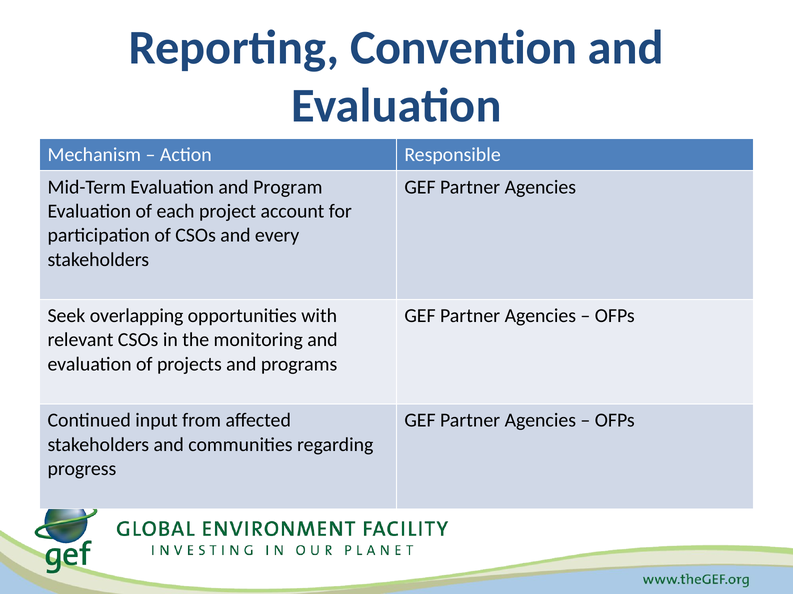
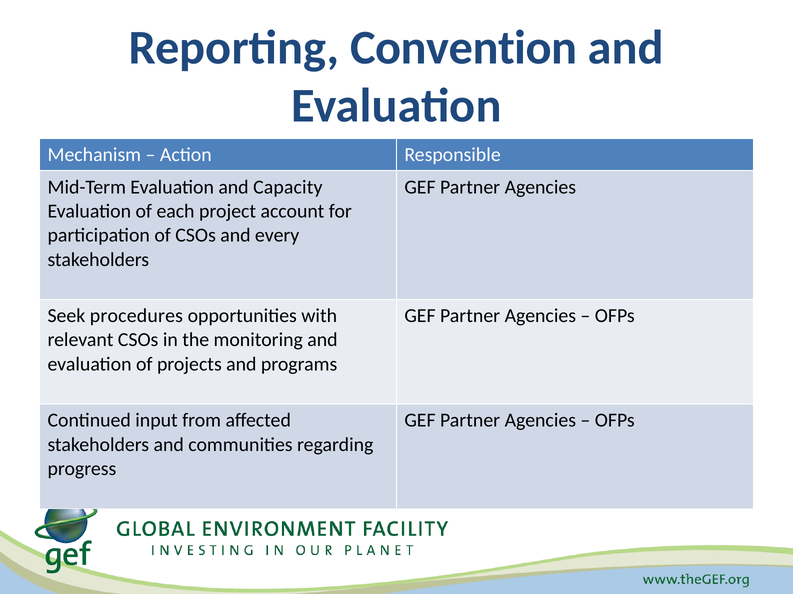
Program: Program -> Capacity
overlapping: overlapping -> procedures
